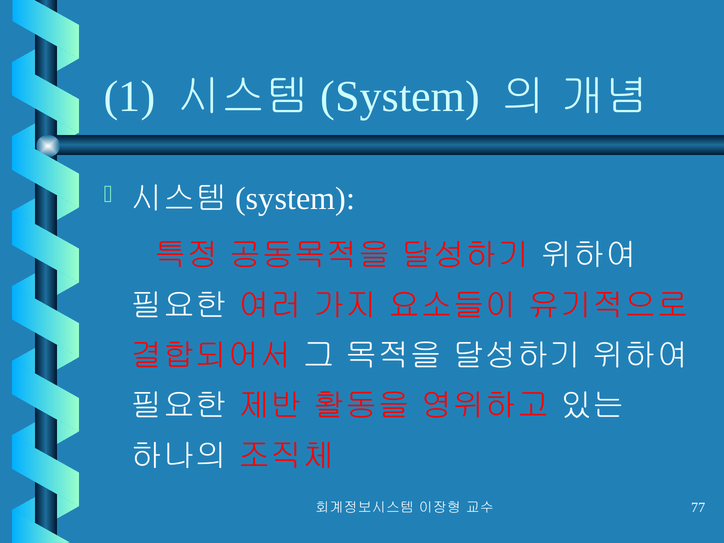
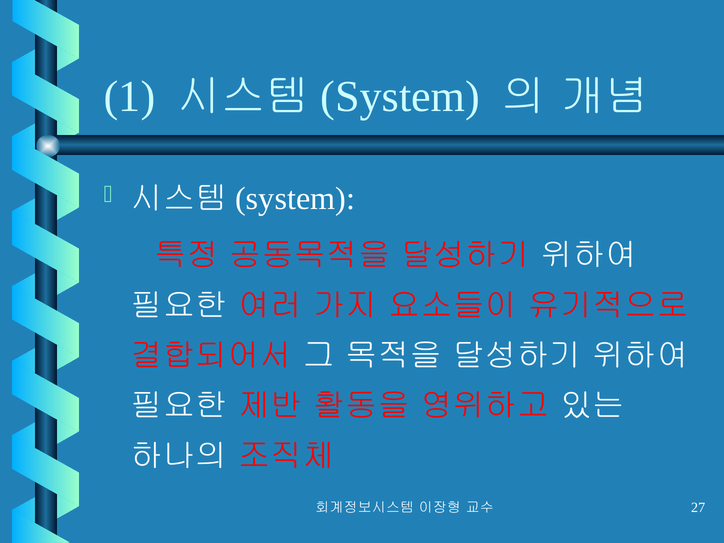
77: 77 -> 27
